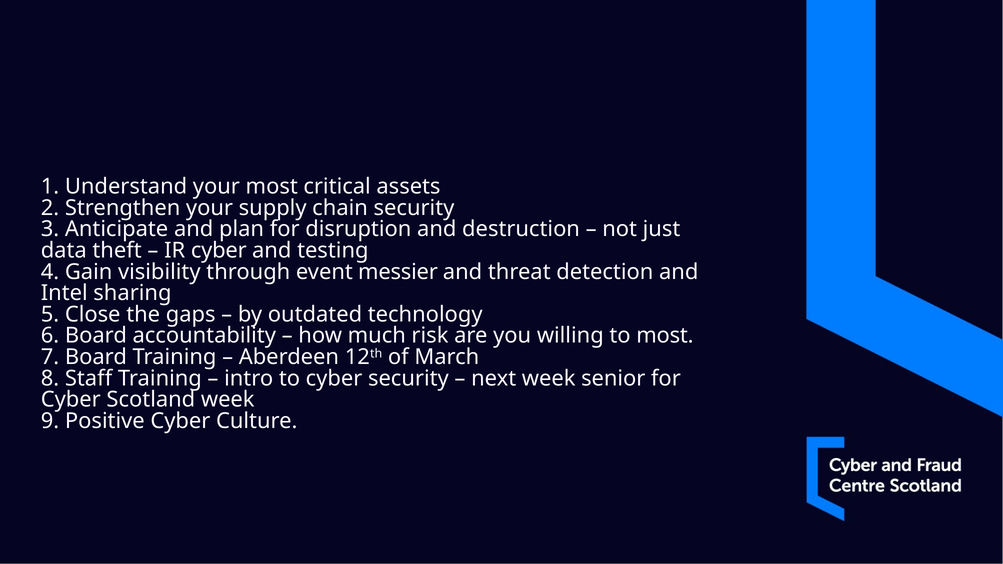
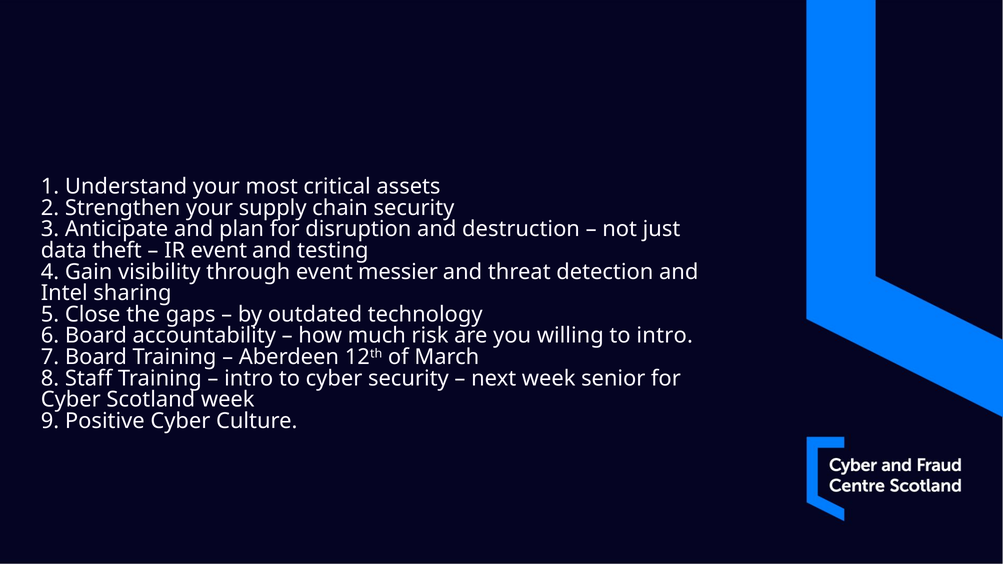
IR cyber: cyber -> event
to most: most -> intro
